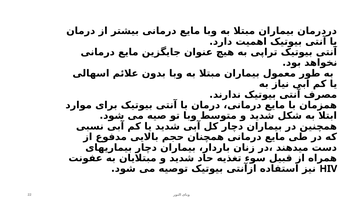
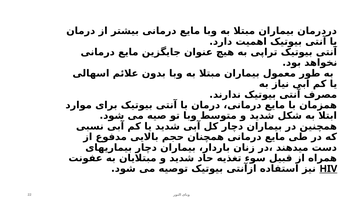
HIV underline: none -> present
